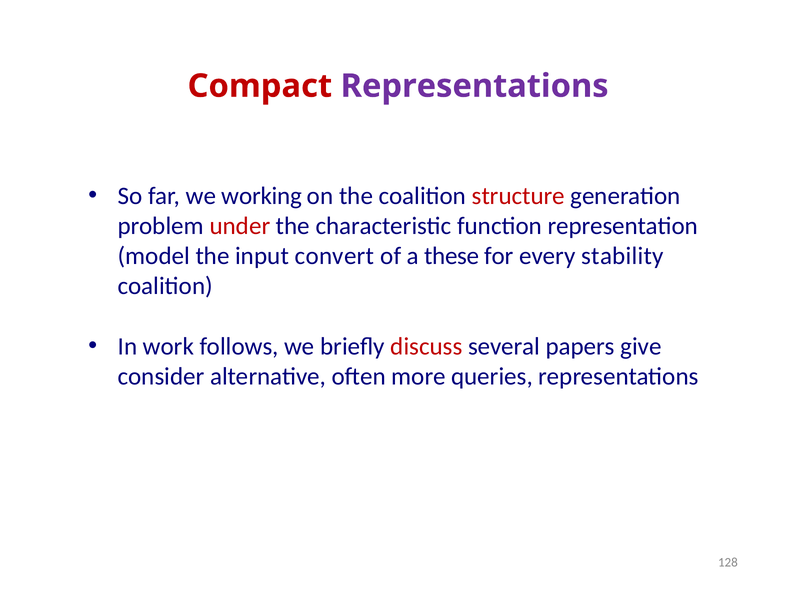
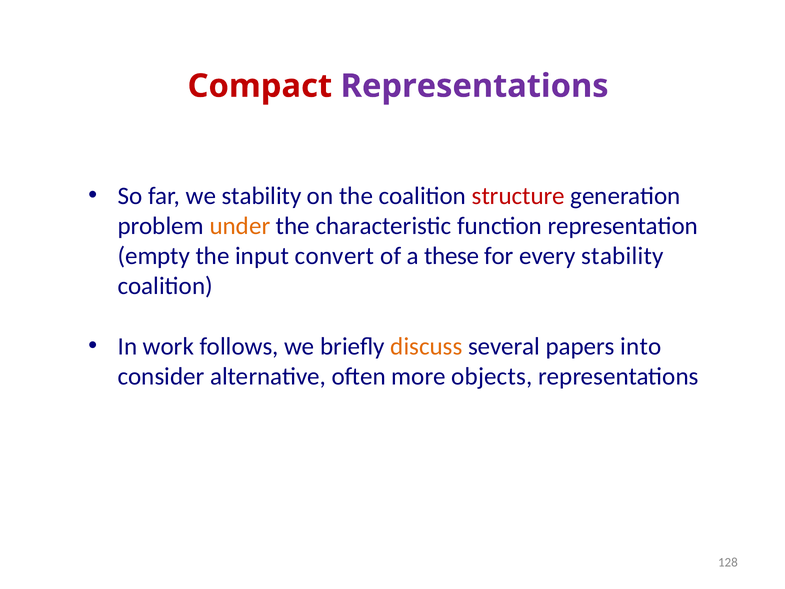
we working: working -> stability
under colour: red -> orange
model: model -> empty
discuss colour: red -> orange
give: give -> into
queries: queries -> objects
